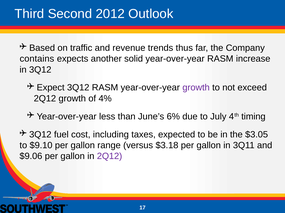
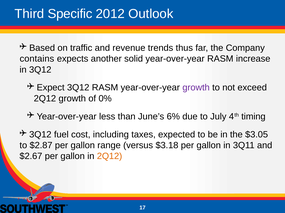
Second: Second -> Specific
4%: 4% -> 0%
$9.10: $9.10 -> $2.87
$9.06: $9.06 -> $2.67
2Q12 at (110, 157) colour: purple -> orange
